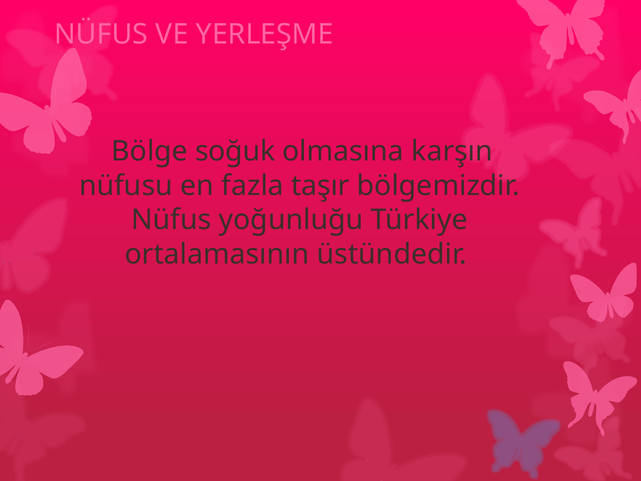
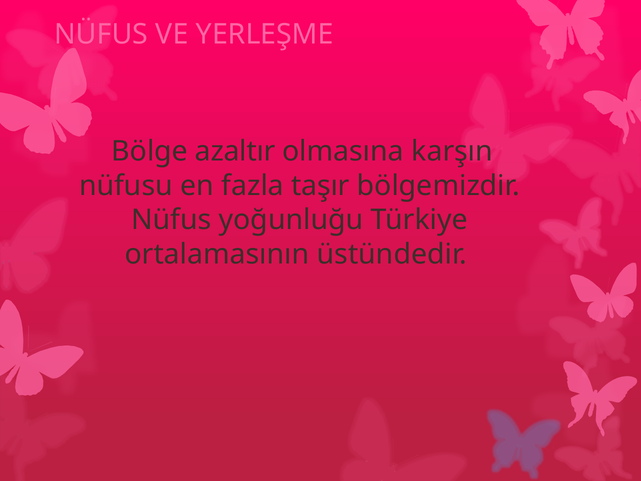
soğuk: soğuk -> azaltır
